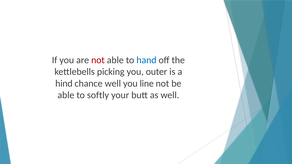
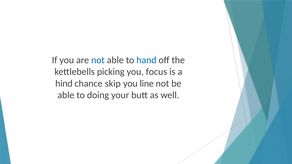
not at (98, 60) colour: red -> blue
outer: outer -> focus
chance well: well -> skip
softly: softly -> doing
